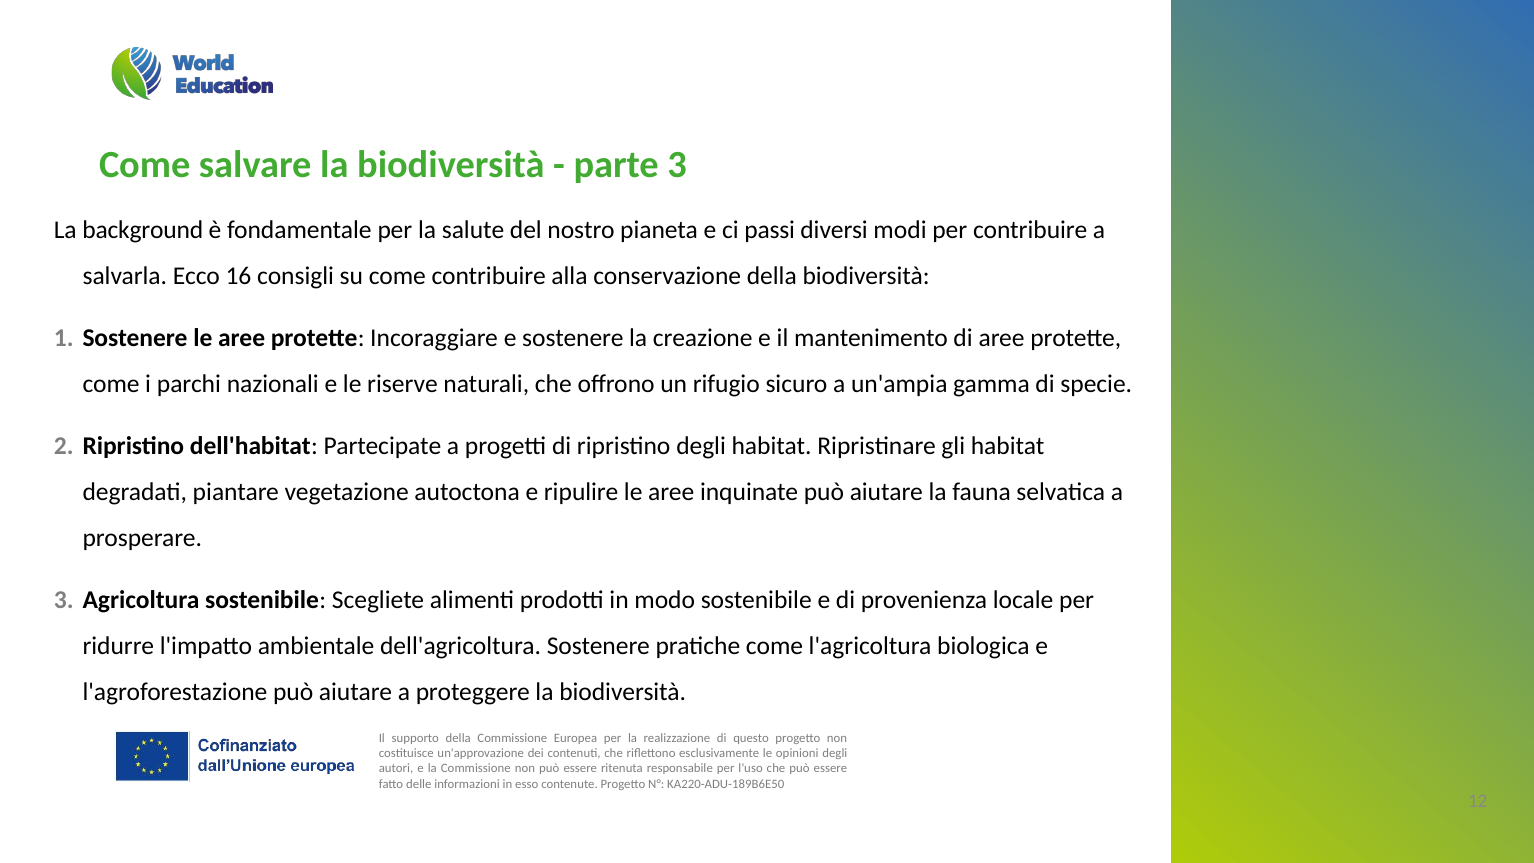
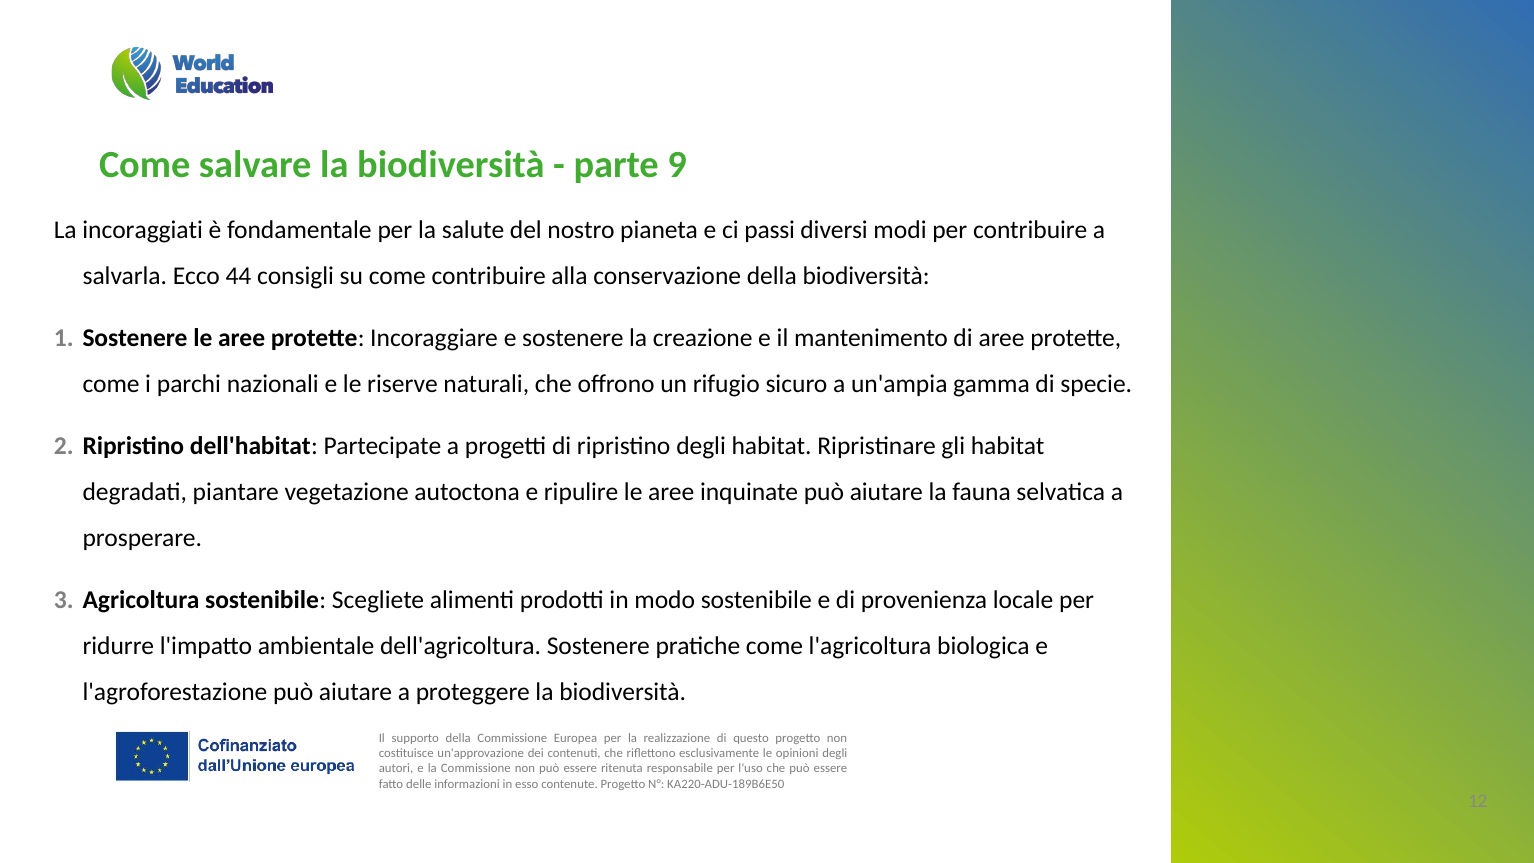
parte 3: 3 -> 9
background: background -> incoraggiati
16: 16 -> 44
